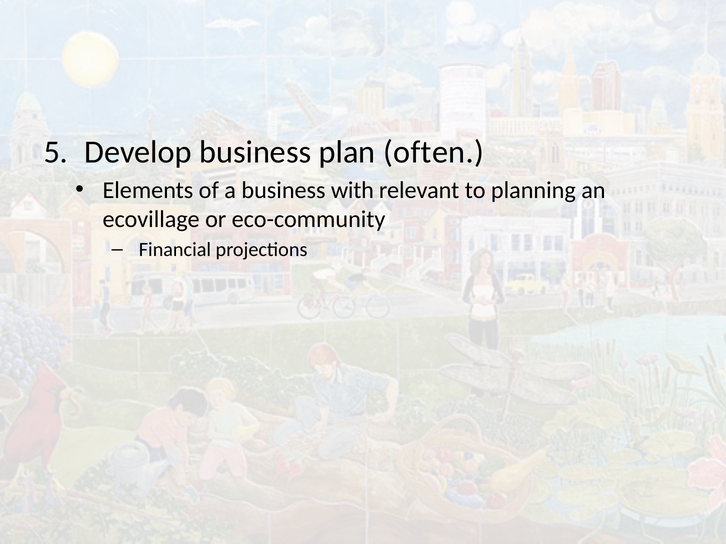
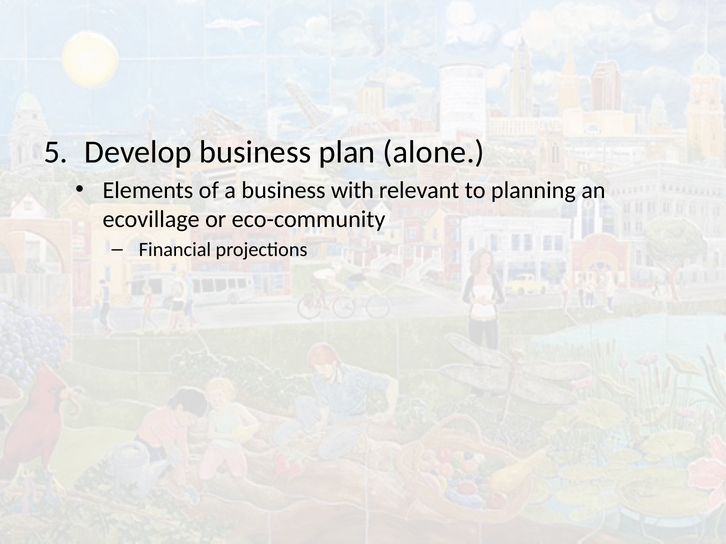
often: often -> alone
